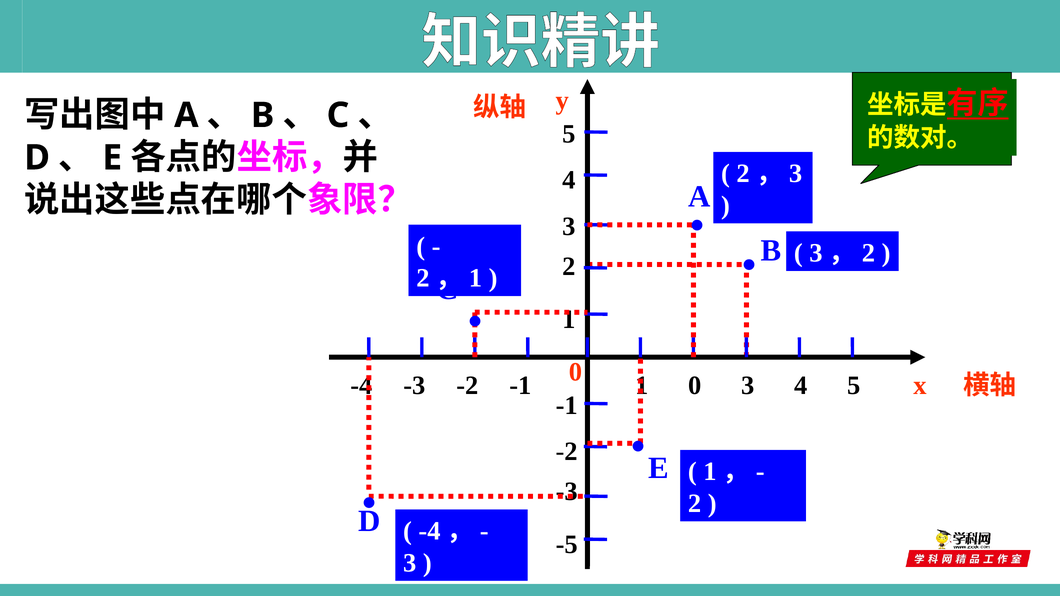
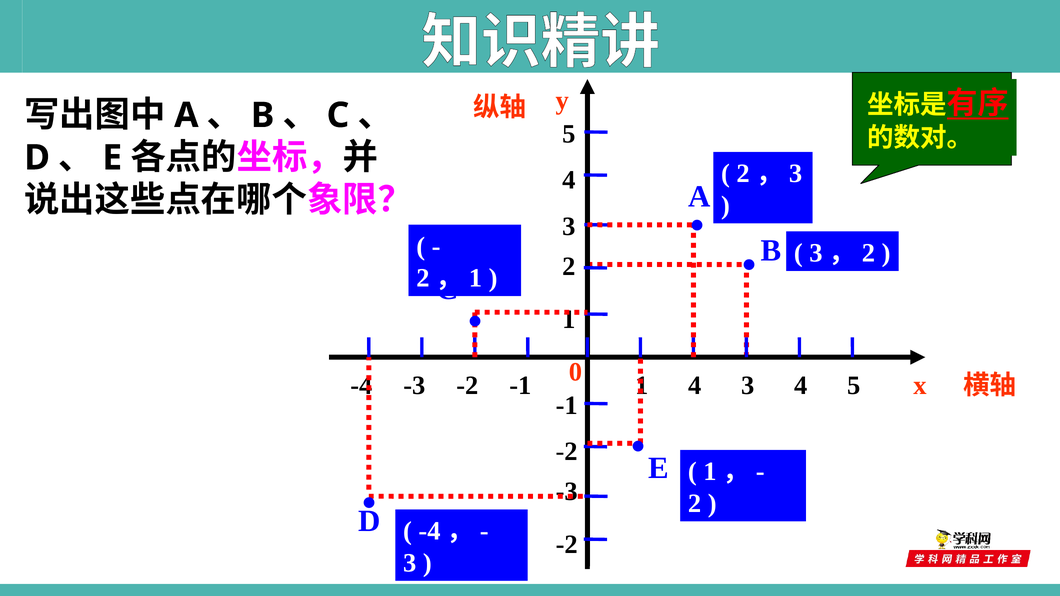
0 at (695, 386): 0 -> 4
-5 at (567, 545): -5 -> -2
